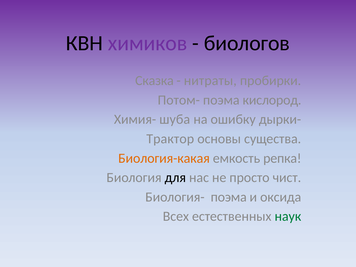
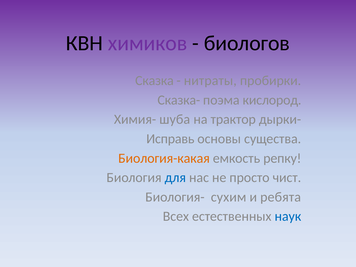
Потом-: Потом- -> Сказка-
ошибку: ошибку -> трактор
Трактор: Трактор -> Исправь
репка: репка -> репку
для colour: black -> blue
Биология- поэма: поэма -> сухим
оксида: оксида -> ребята
наук colour: green -> blue
